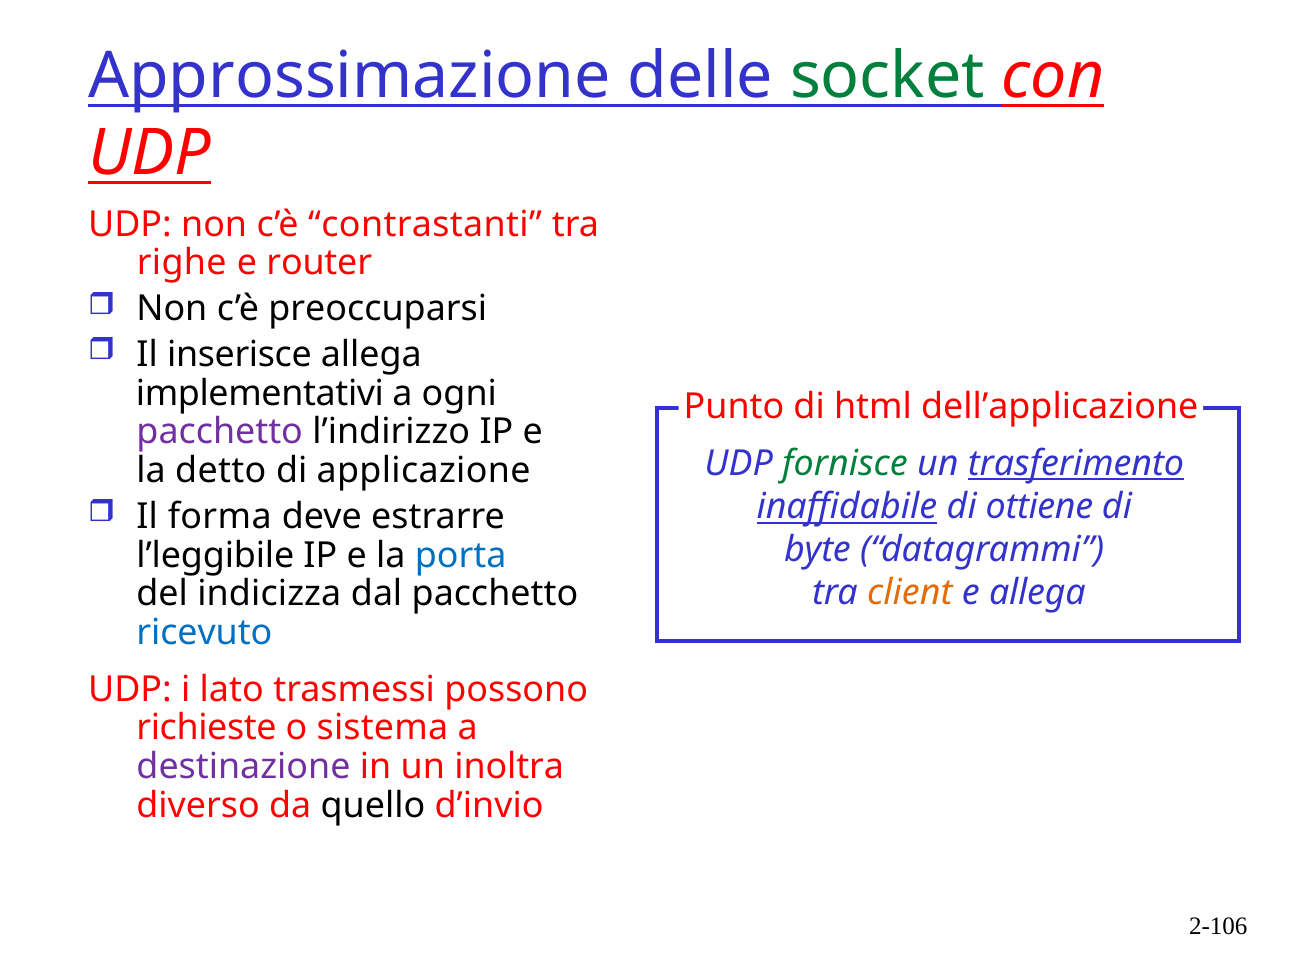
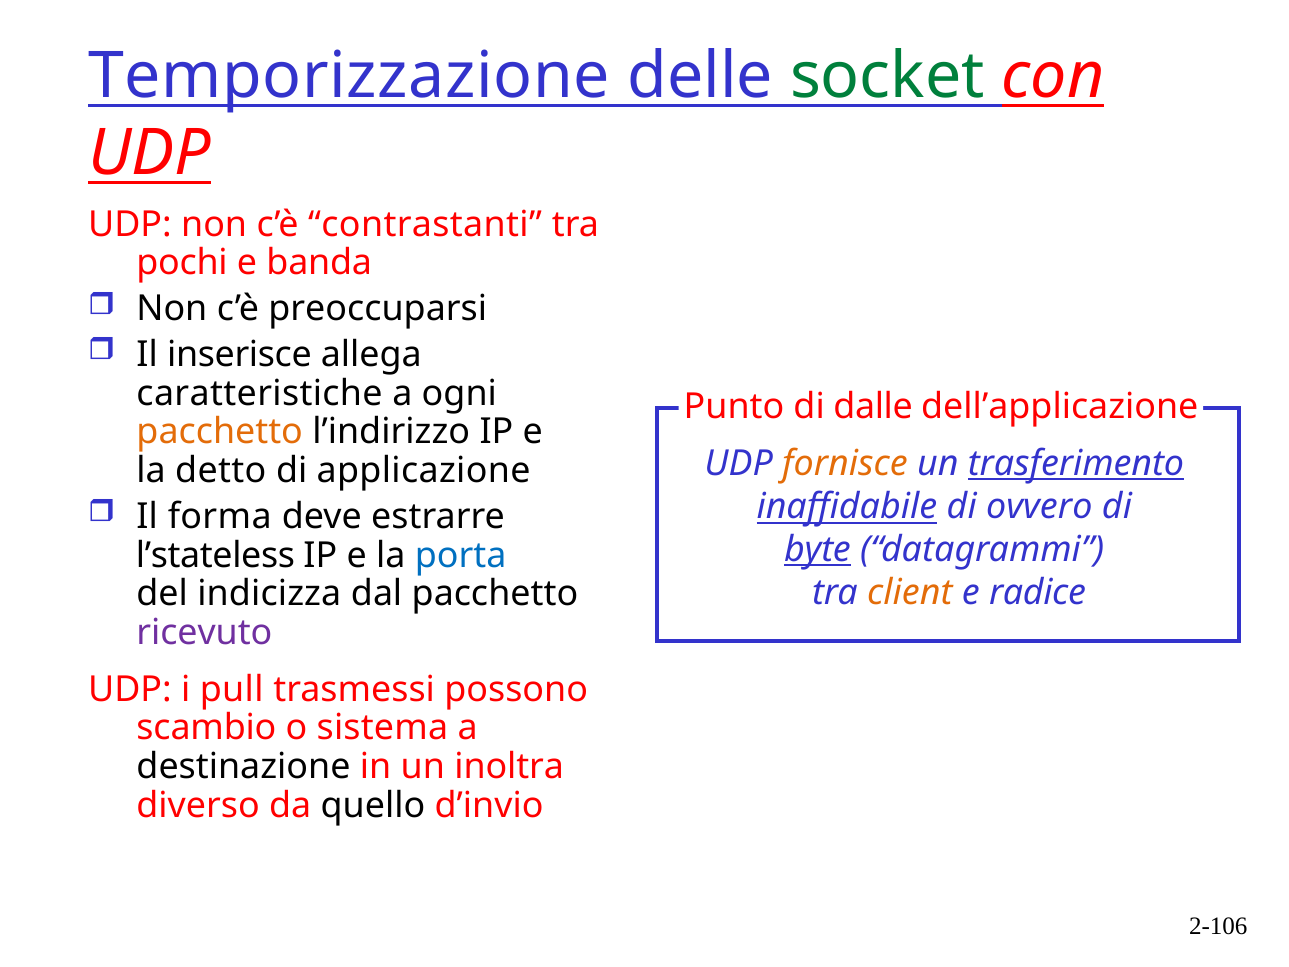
Approssimazione: Approssimazione -> Temporizzazione
righe: righe -> pochi
router: router -> banda
implementativi: implementativi -> caratteristiche
html: html -> dalle
pacchetto at (220, 432) colour: purple -> orange
fornisce colour: green -> orange
ottiene: ottiene -> ovvero
byte underline: none -> present
l’leggibile: l’leggibile -> l’stateless
e allega: allega -> radice
ricevuto colour: blue -> purple
lato: lato -> pull
richieste: richieste -> scambio
destinazione colour: purple -> black
